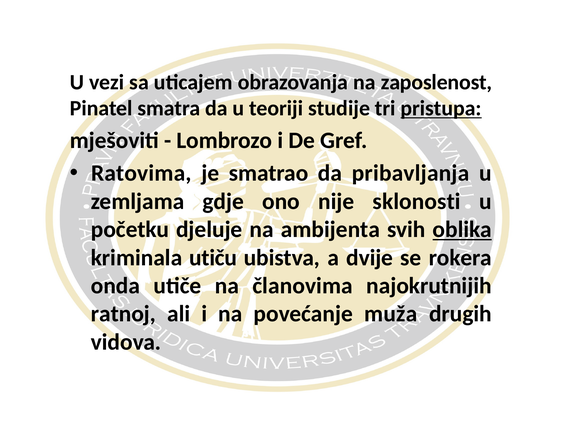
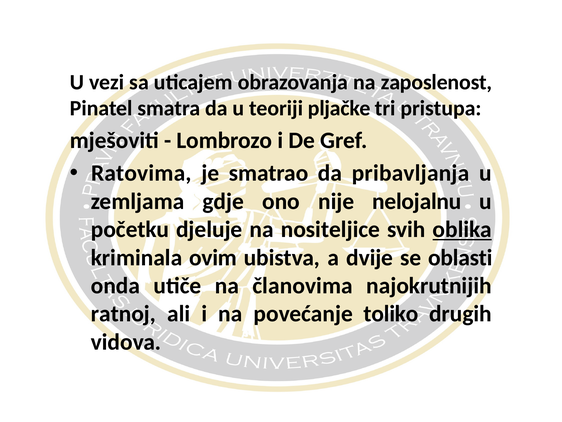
studije: studije -> pljačke
pristupa underline: present -> none
sklonosti: sklonosti -> nelojalnu
ambijenta: ambijenta -> nositeljice
utiču: utiču -> ovim
rokera: rokera -> oblasti
muža: muža -> toliko
